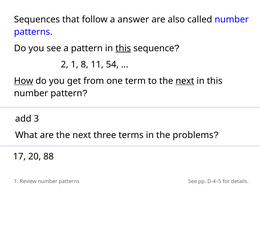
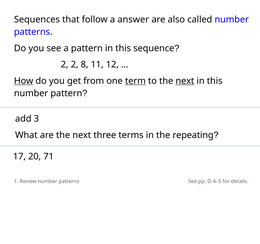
this at (123, 48) underline: present -> none
2 1: 1 -> 2
54: 54 -> 12
term underline: none -> present
problems: problems -> repeating
88: 88 -> 71
